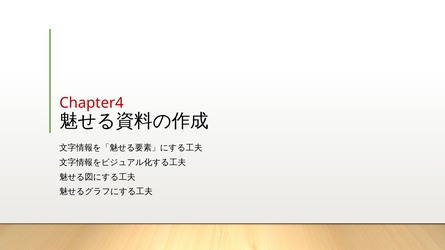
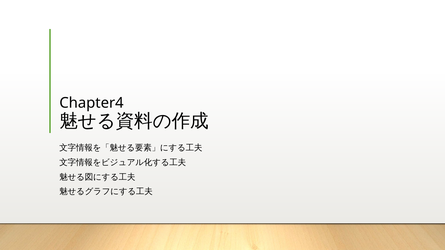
Chapter4 colour: red -> black
